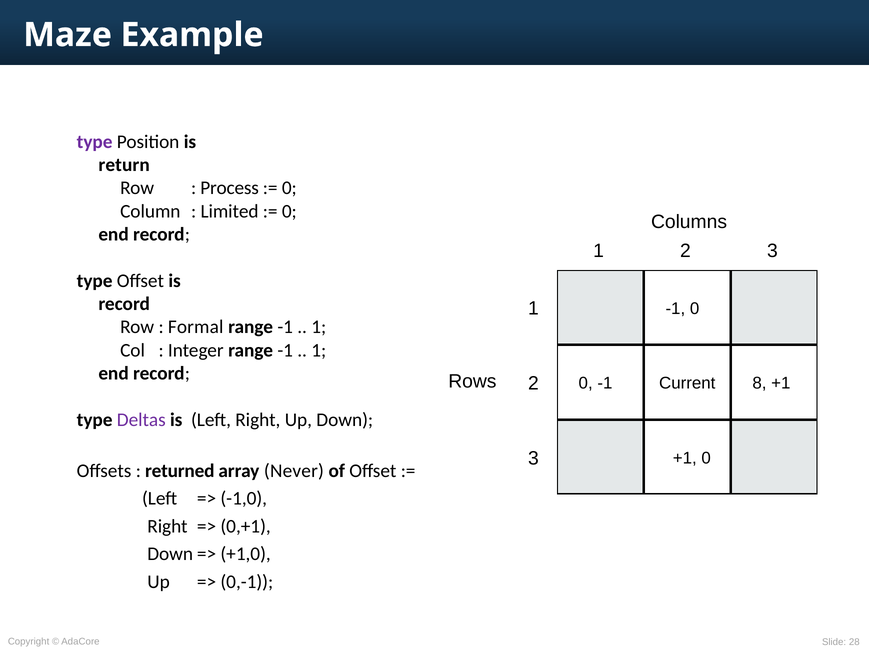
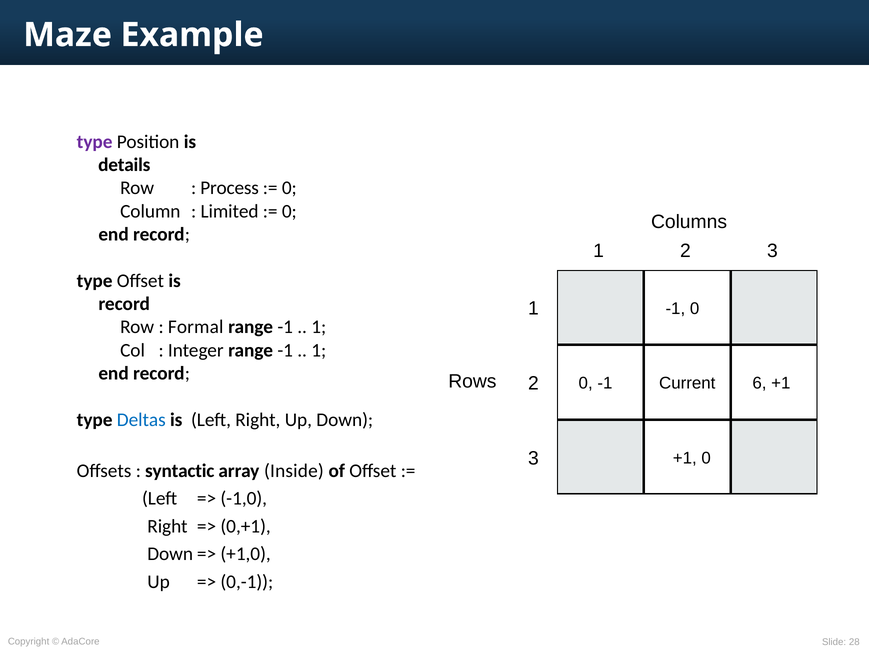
return: return -> details
8: 8 -> 6
Deltas colour: purple -> blue
returned: returned -> syntactic
Never: Never -> Inside
